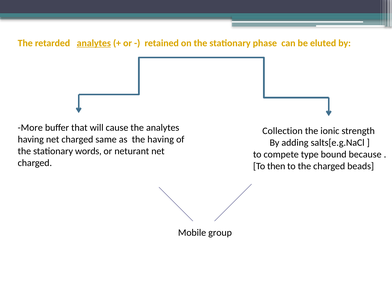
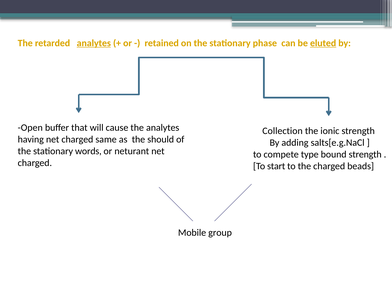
eluted underline: none -> present
More: More -> Open
the having: having -> should
bound because: because -> strength
then: then -> start
